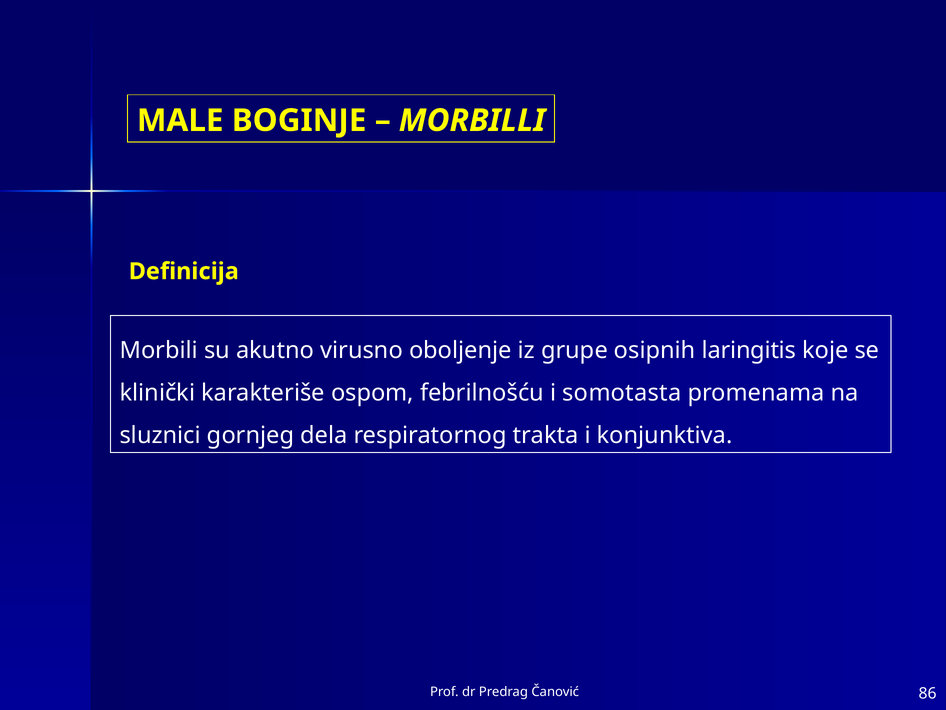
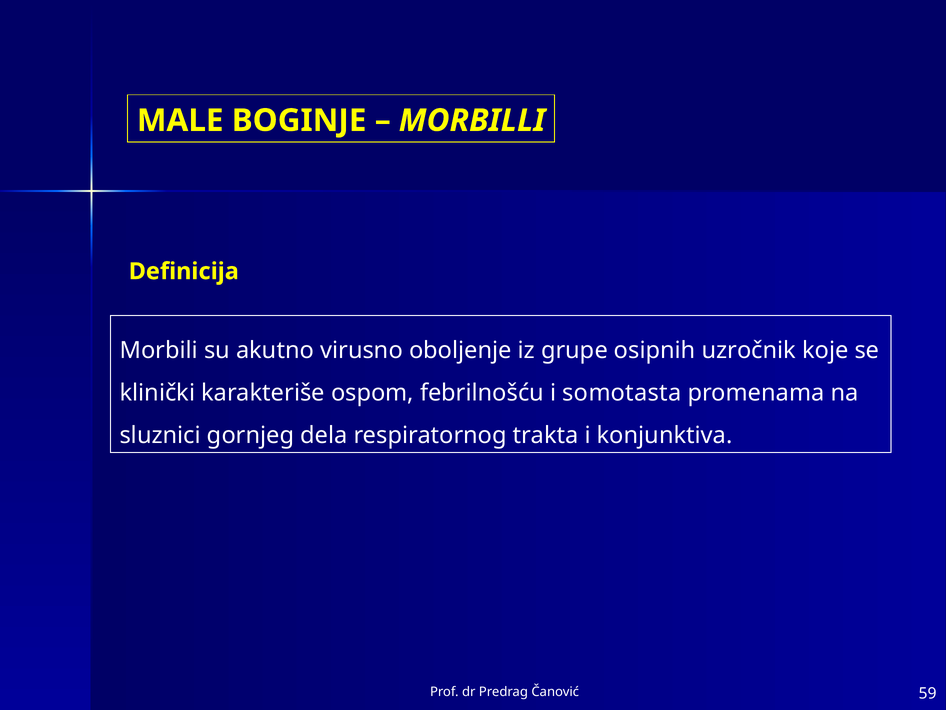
laringitis: laringitis -> uzročnik
86: 86 -> 59
